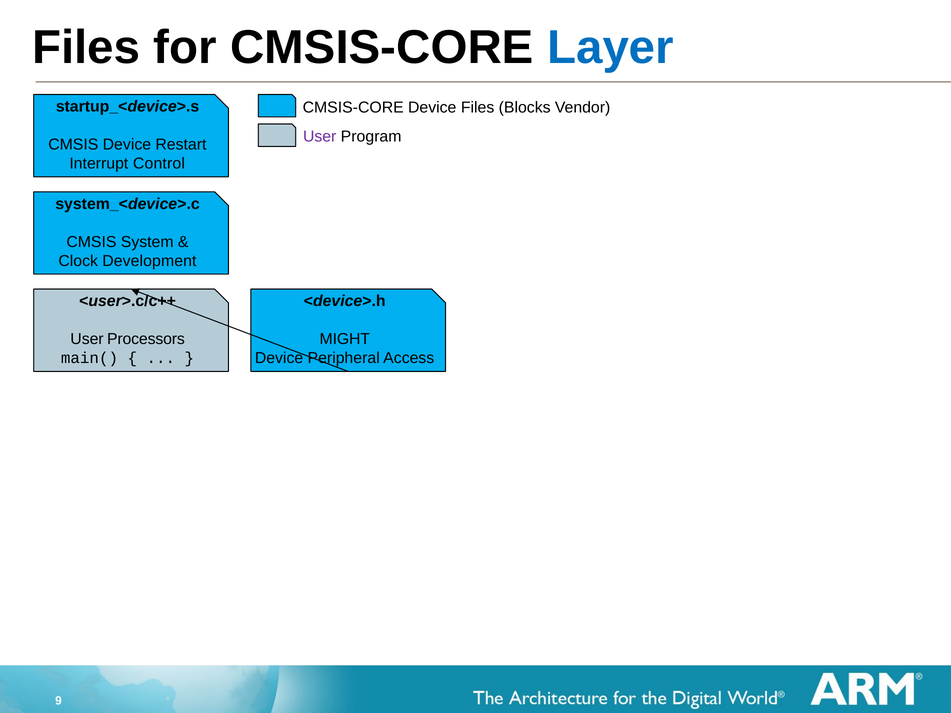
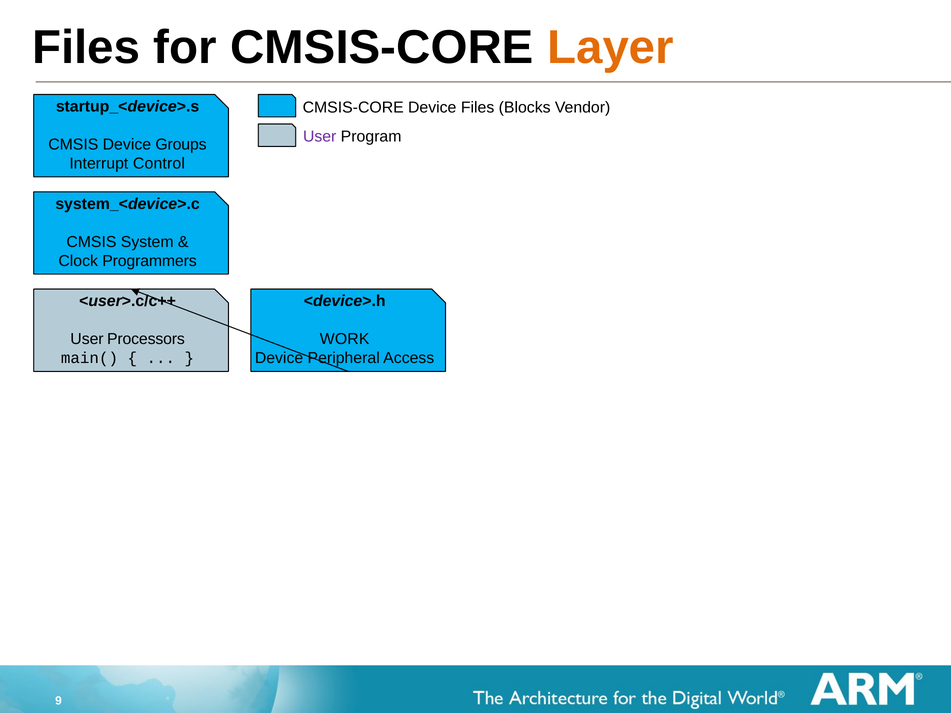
Layer colour: blue -> orange
Restart: Restart -> Groups
Development: Development -> Programmers
MIGHT: MIGHT -> WORK
